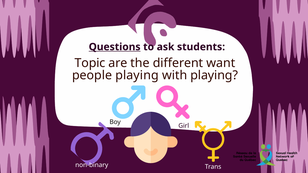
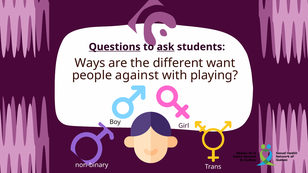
ask underline: none -> present
Topic: Topic -> Ways
people playing: playing -> against
